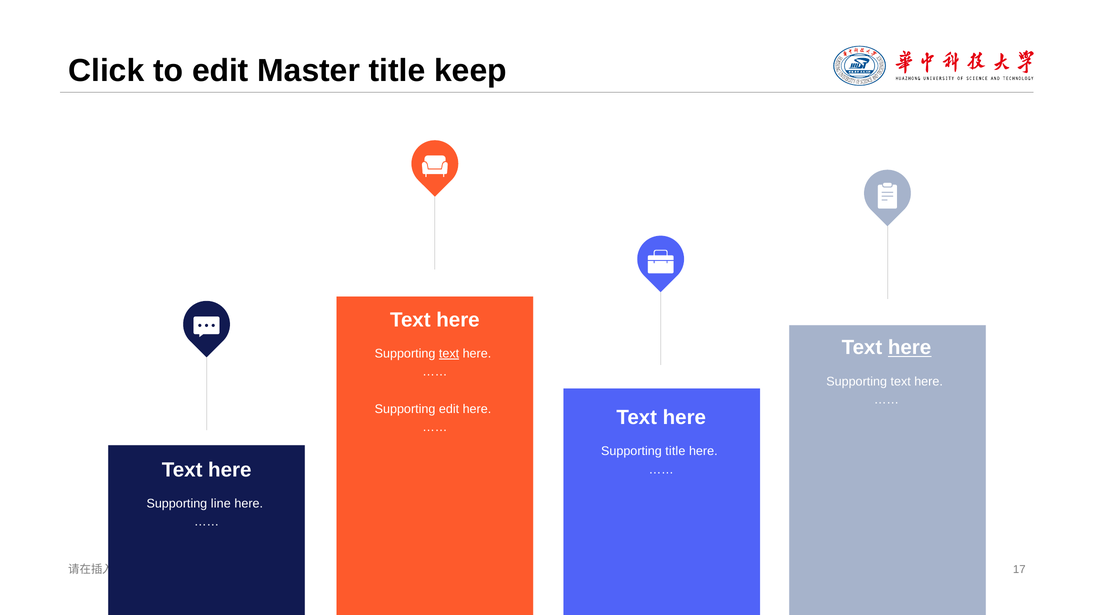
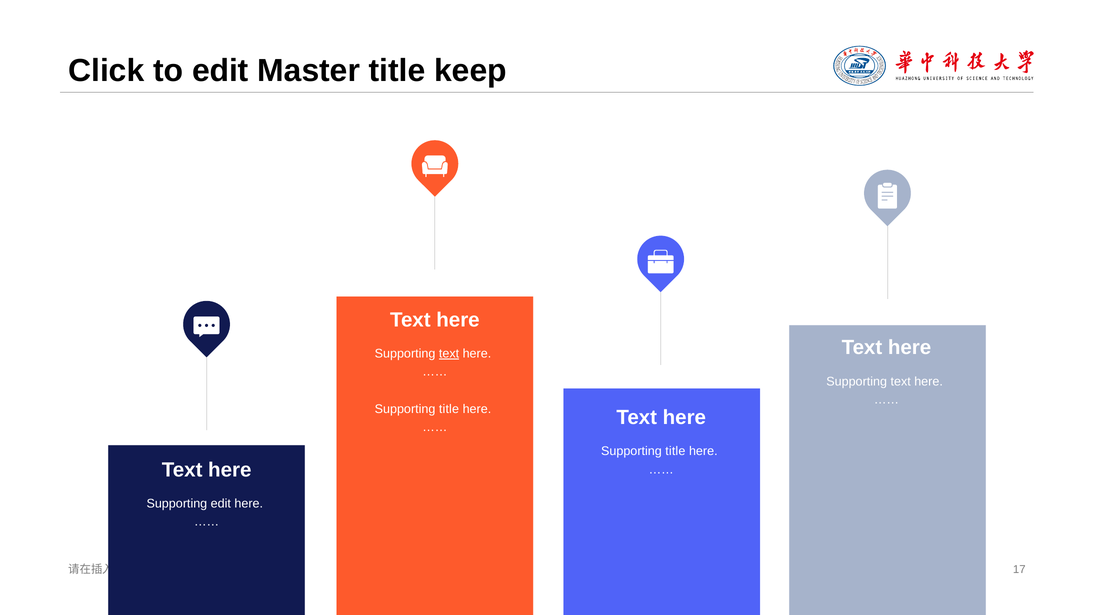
here at (910, 348) underline: present -> none
edit at (449, 409): edit -> title
Supporting line: line -> edit
